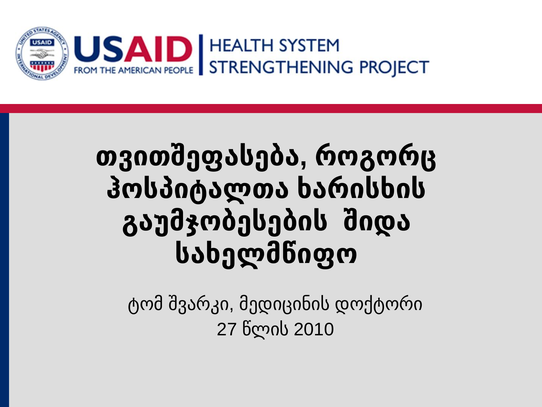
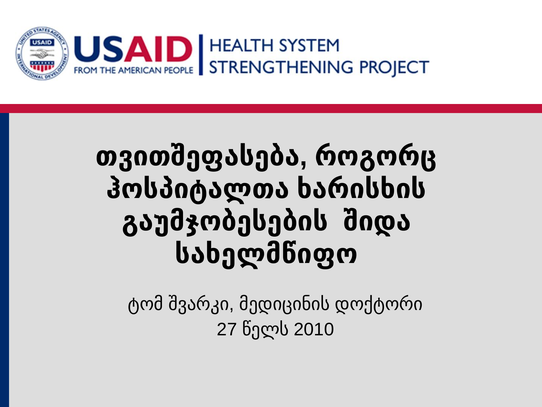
წლის: წლის -> წელს
